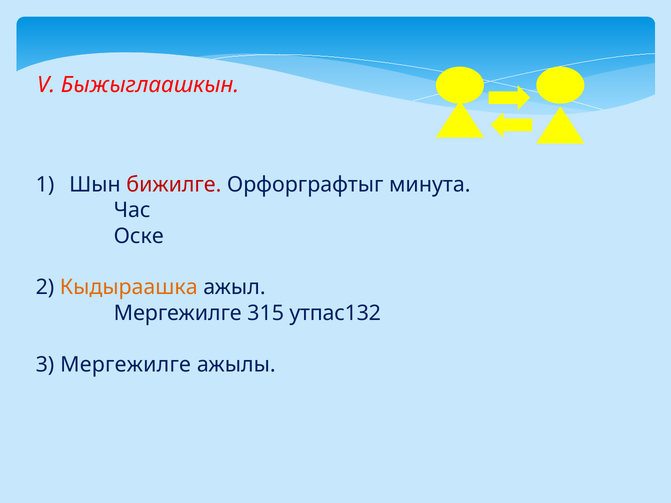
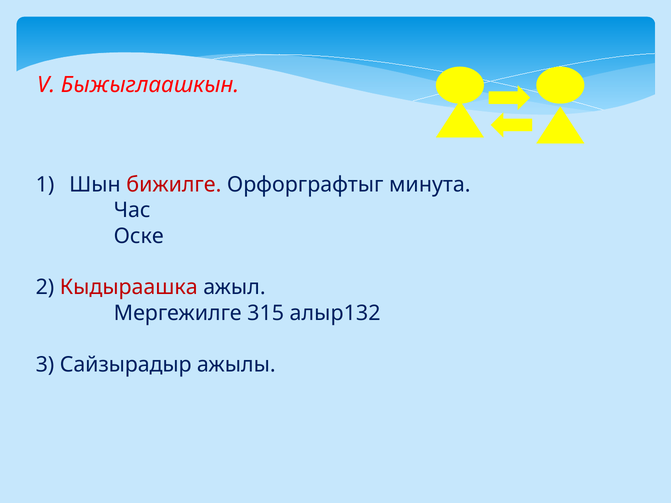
Кыдыраашка colour: orange -> red
утпас132: утпас132 -> алыр132
3 Мергежилге: Мергежилге -> Сайзырадыр
